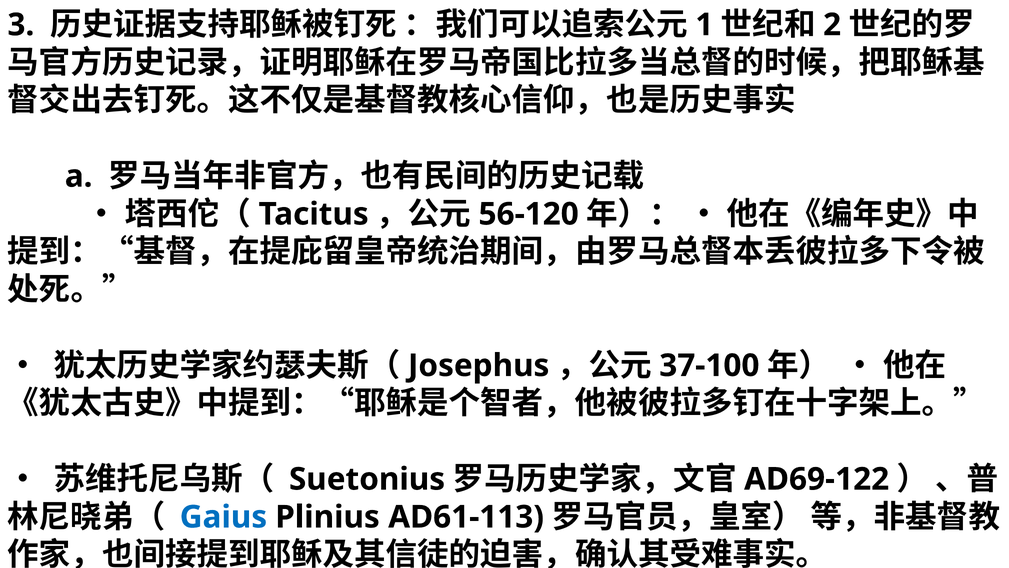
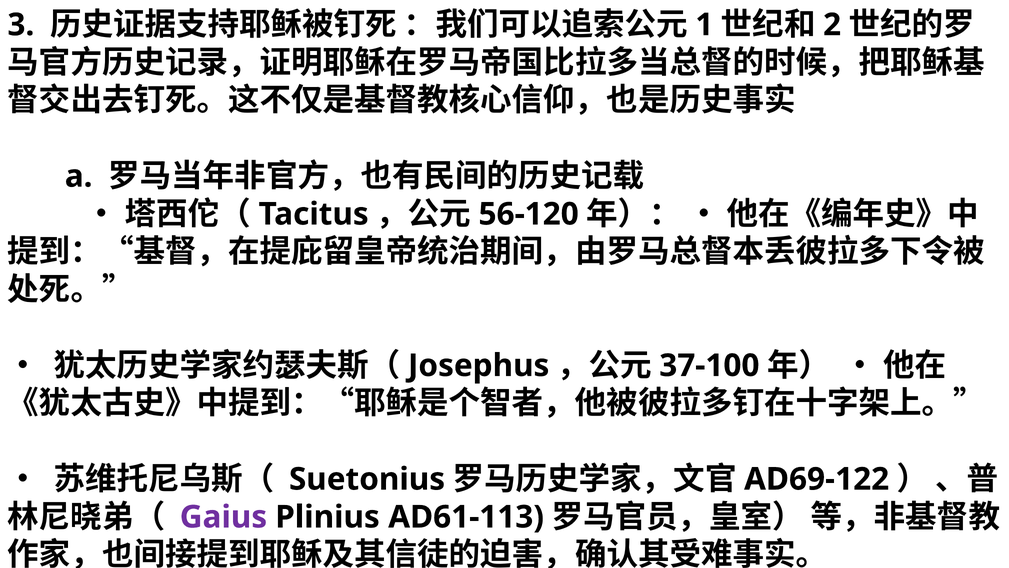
Gaius colour: blue -> purple
